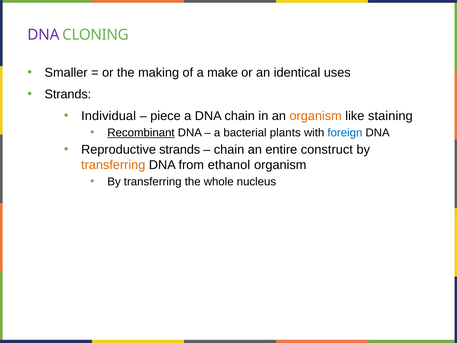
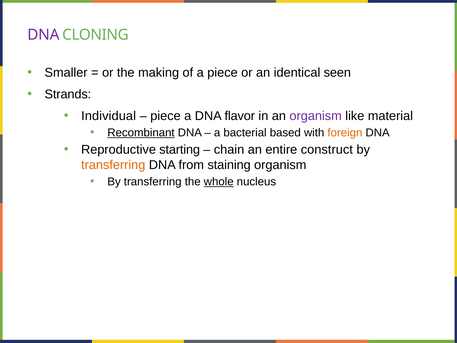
a make: make -> piece
uses: uses -> seen
DNA chain: chain -> flavor
organism at (316, 116) colour: orange -> purple
staining: staining -> material
plants: plants -> based
foreign colour: blue -> orange
Reproductive strands: strands -> starting
ethanol: ethanol -> staining
whole underline: none -> present
